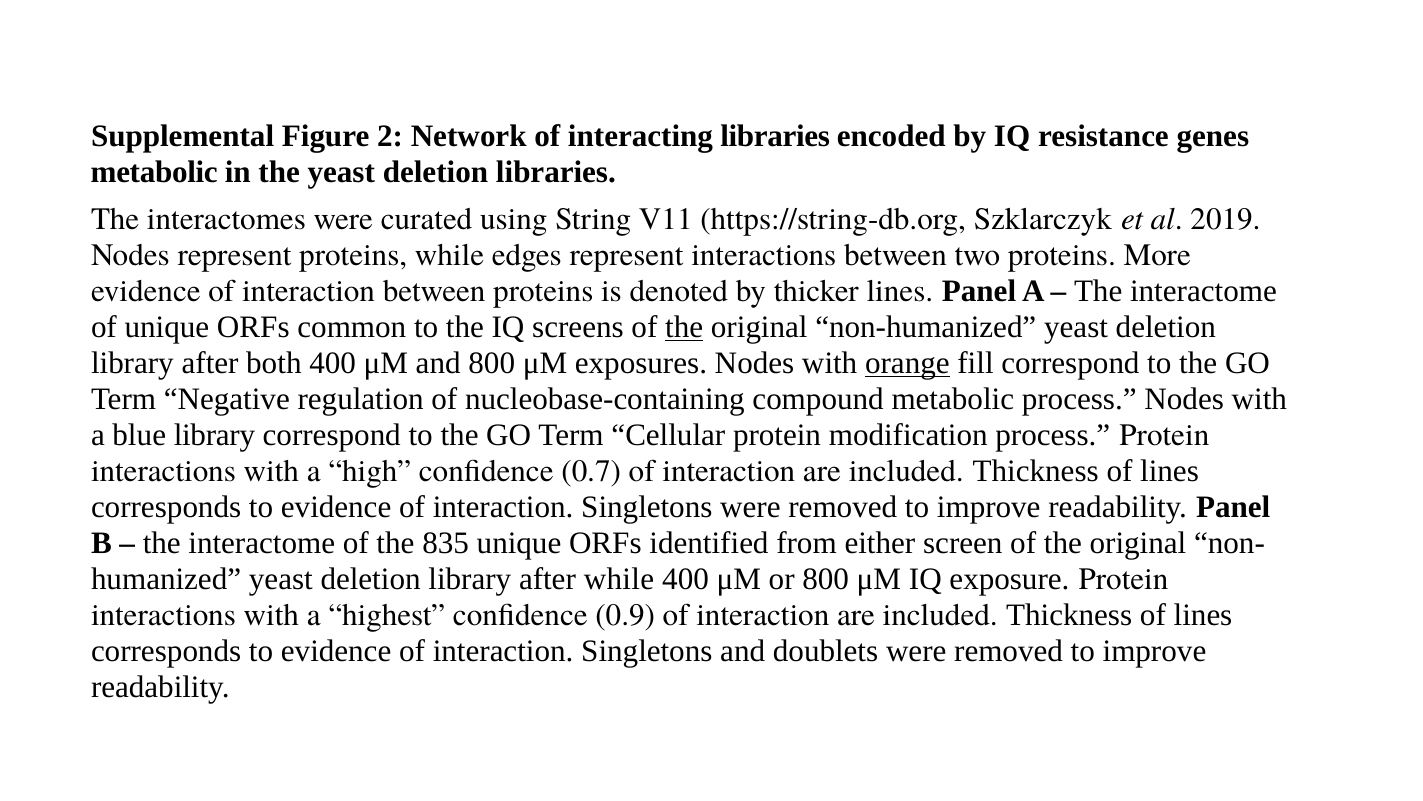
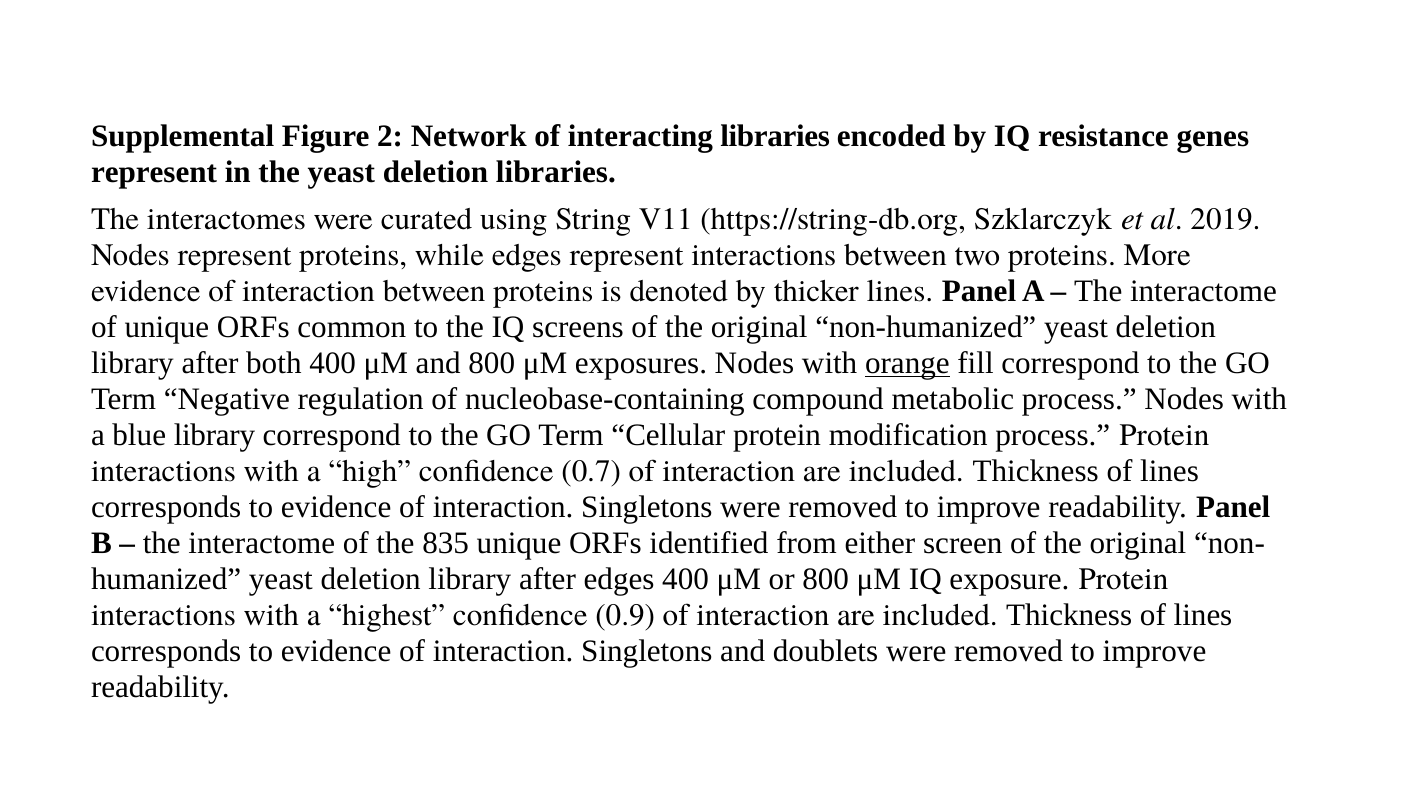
metabolic at (154, 172): metabolic -> represent
the at (684, 327) underline: present -> none
after while: while -> edges
